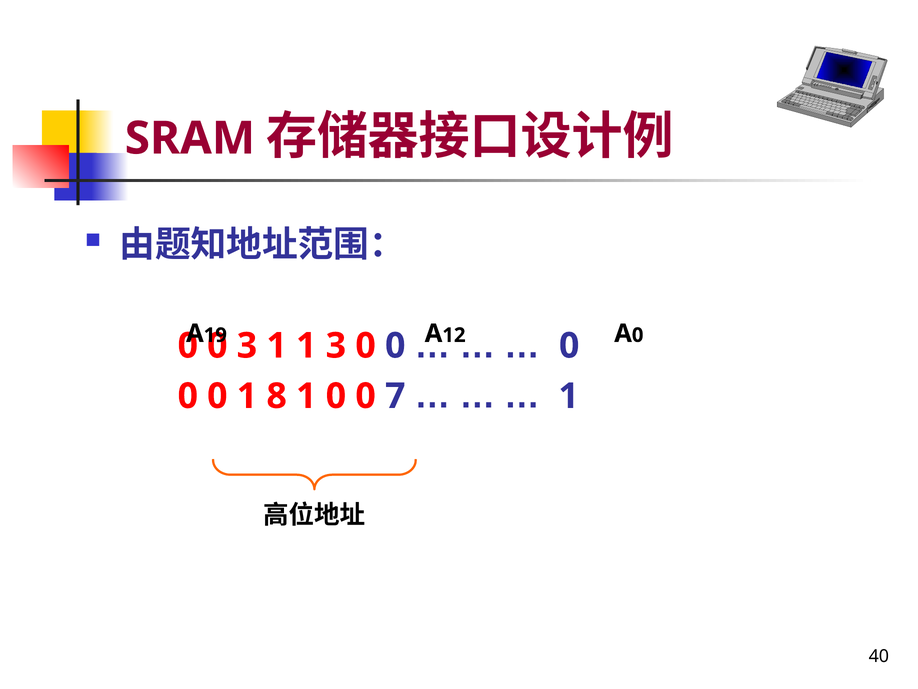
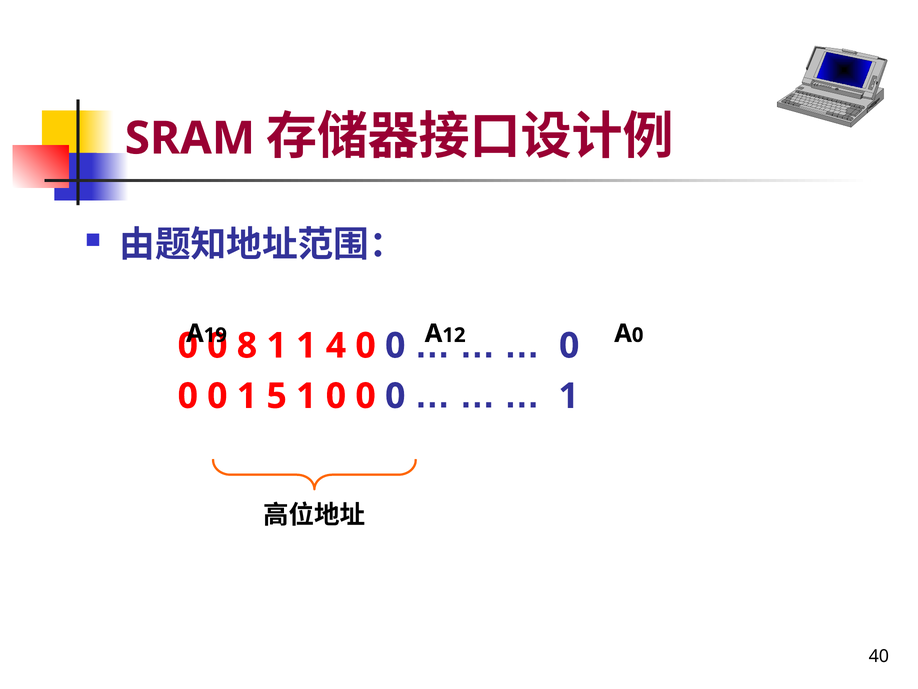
3 at (247, 346): 3 -> 8
1 3: 3 -> 4
8: 8 -> 5
1 0 0 7: 7 -> 0
